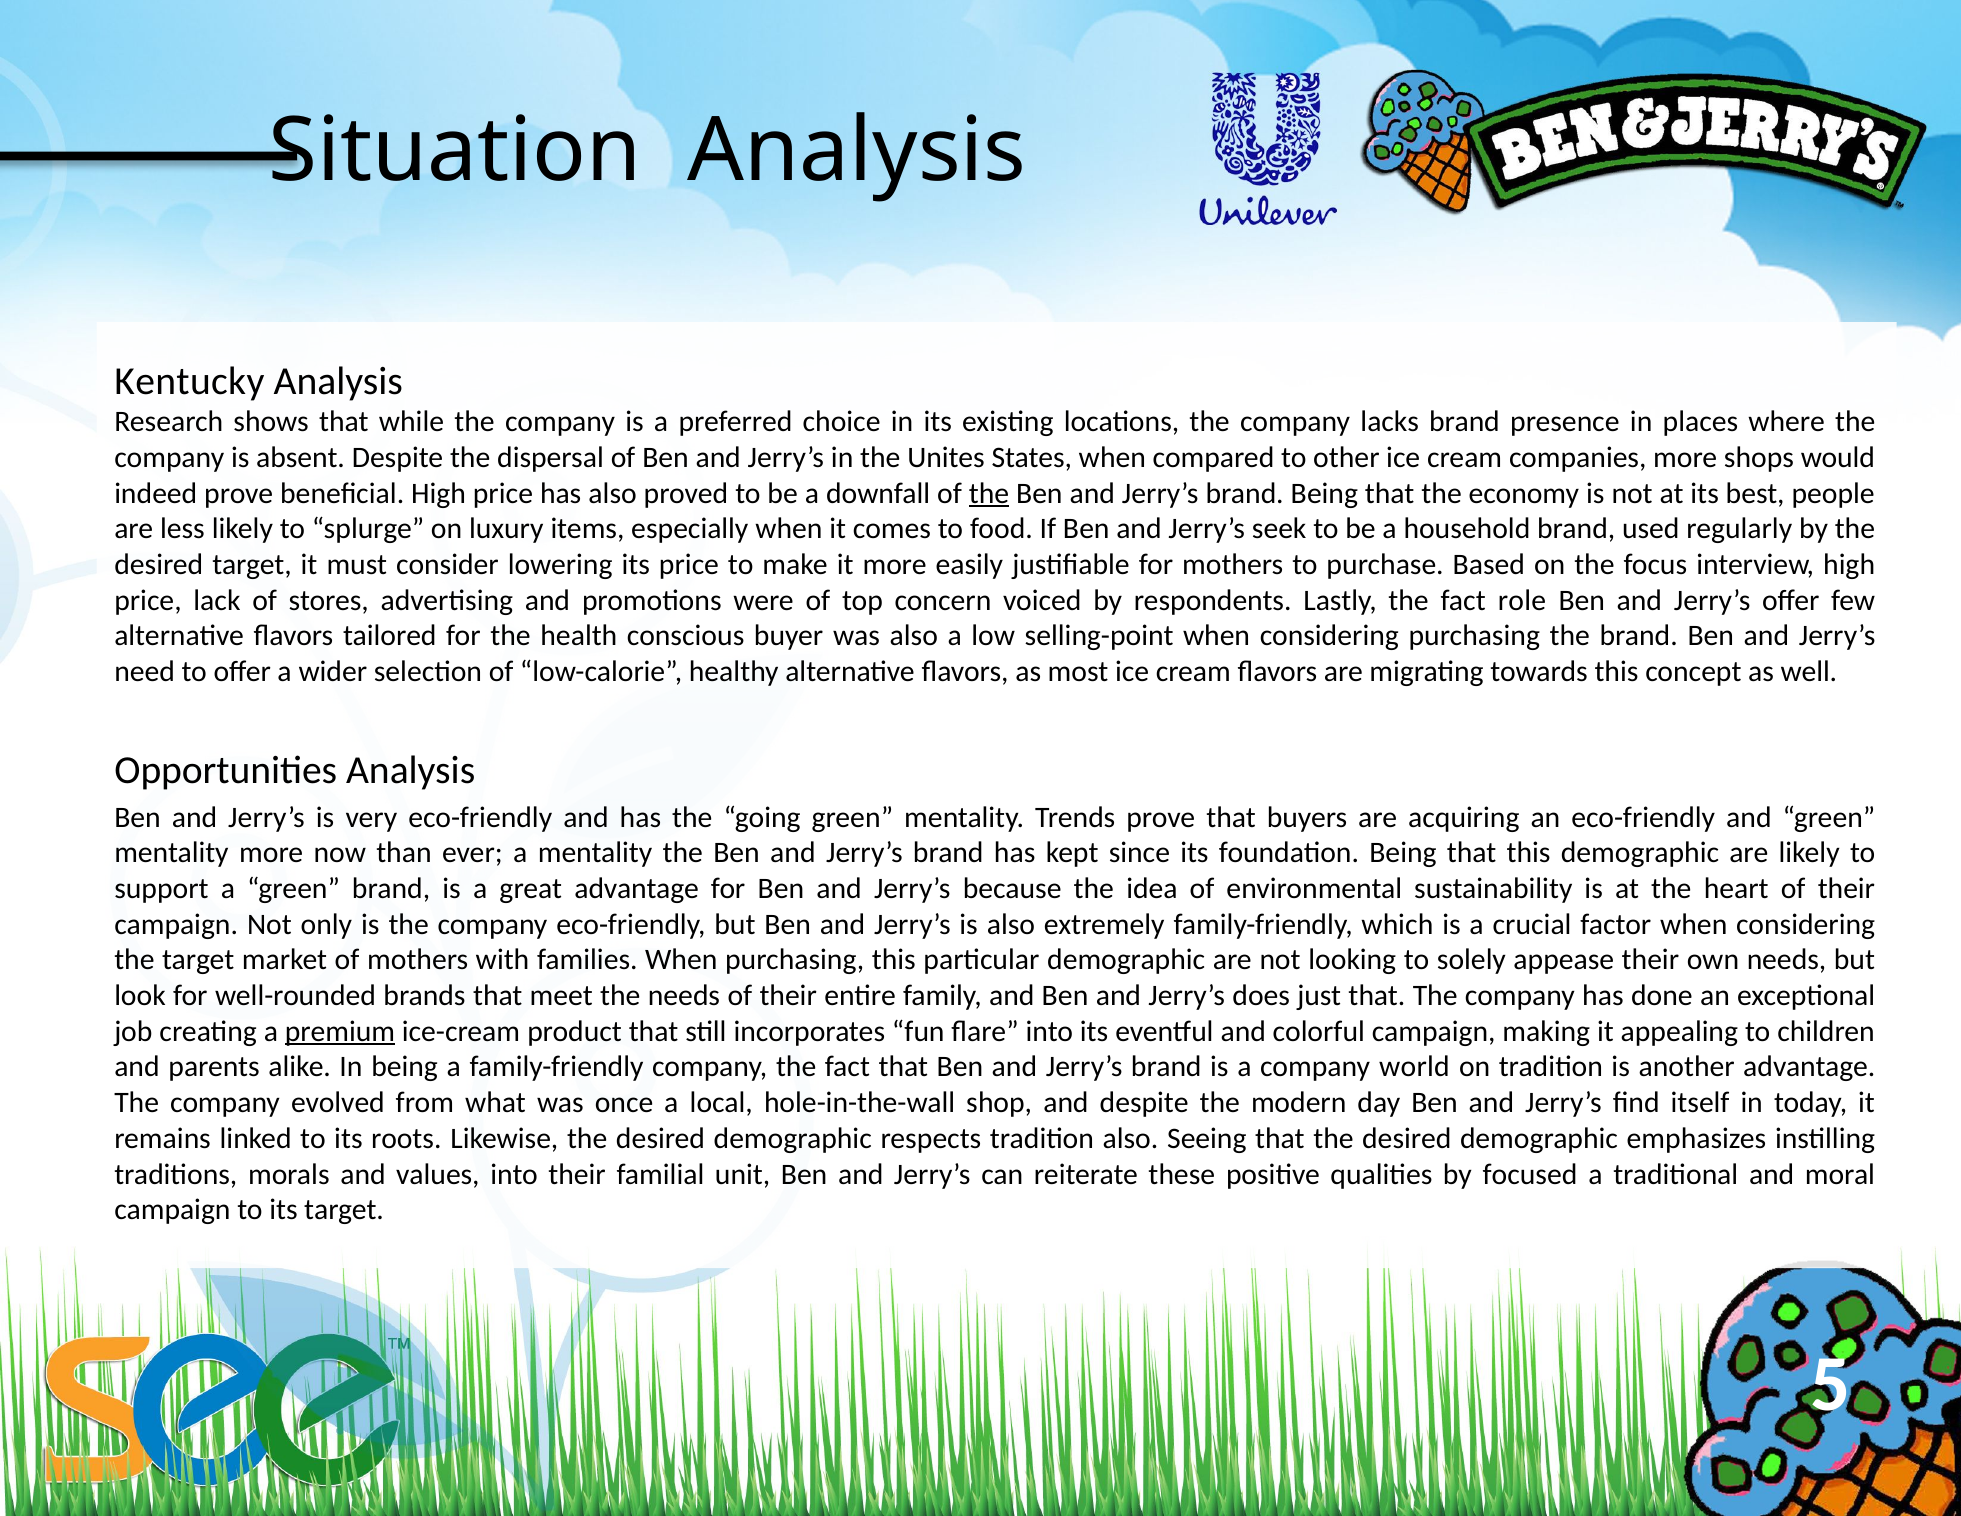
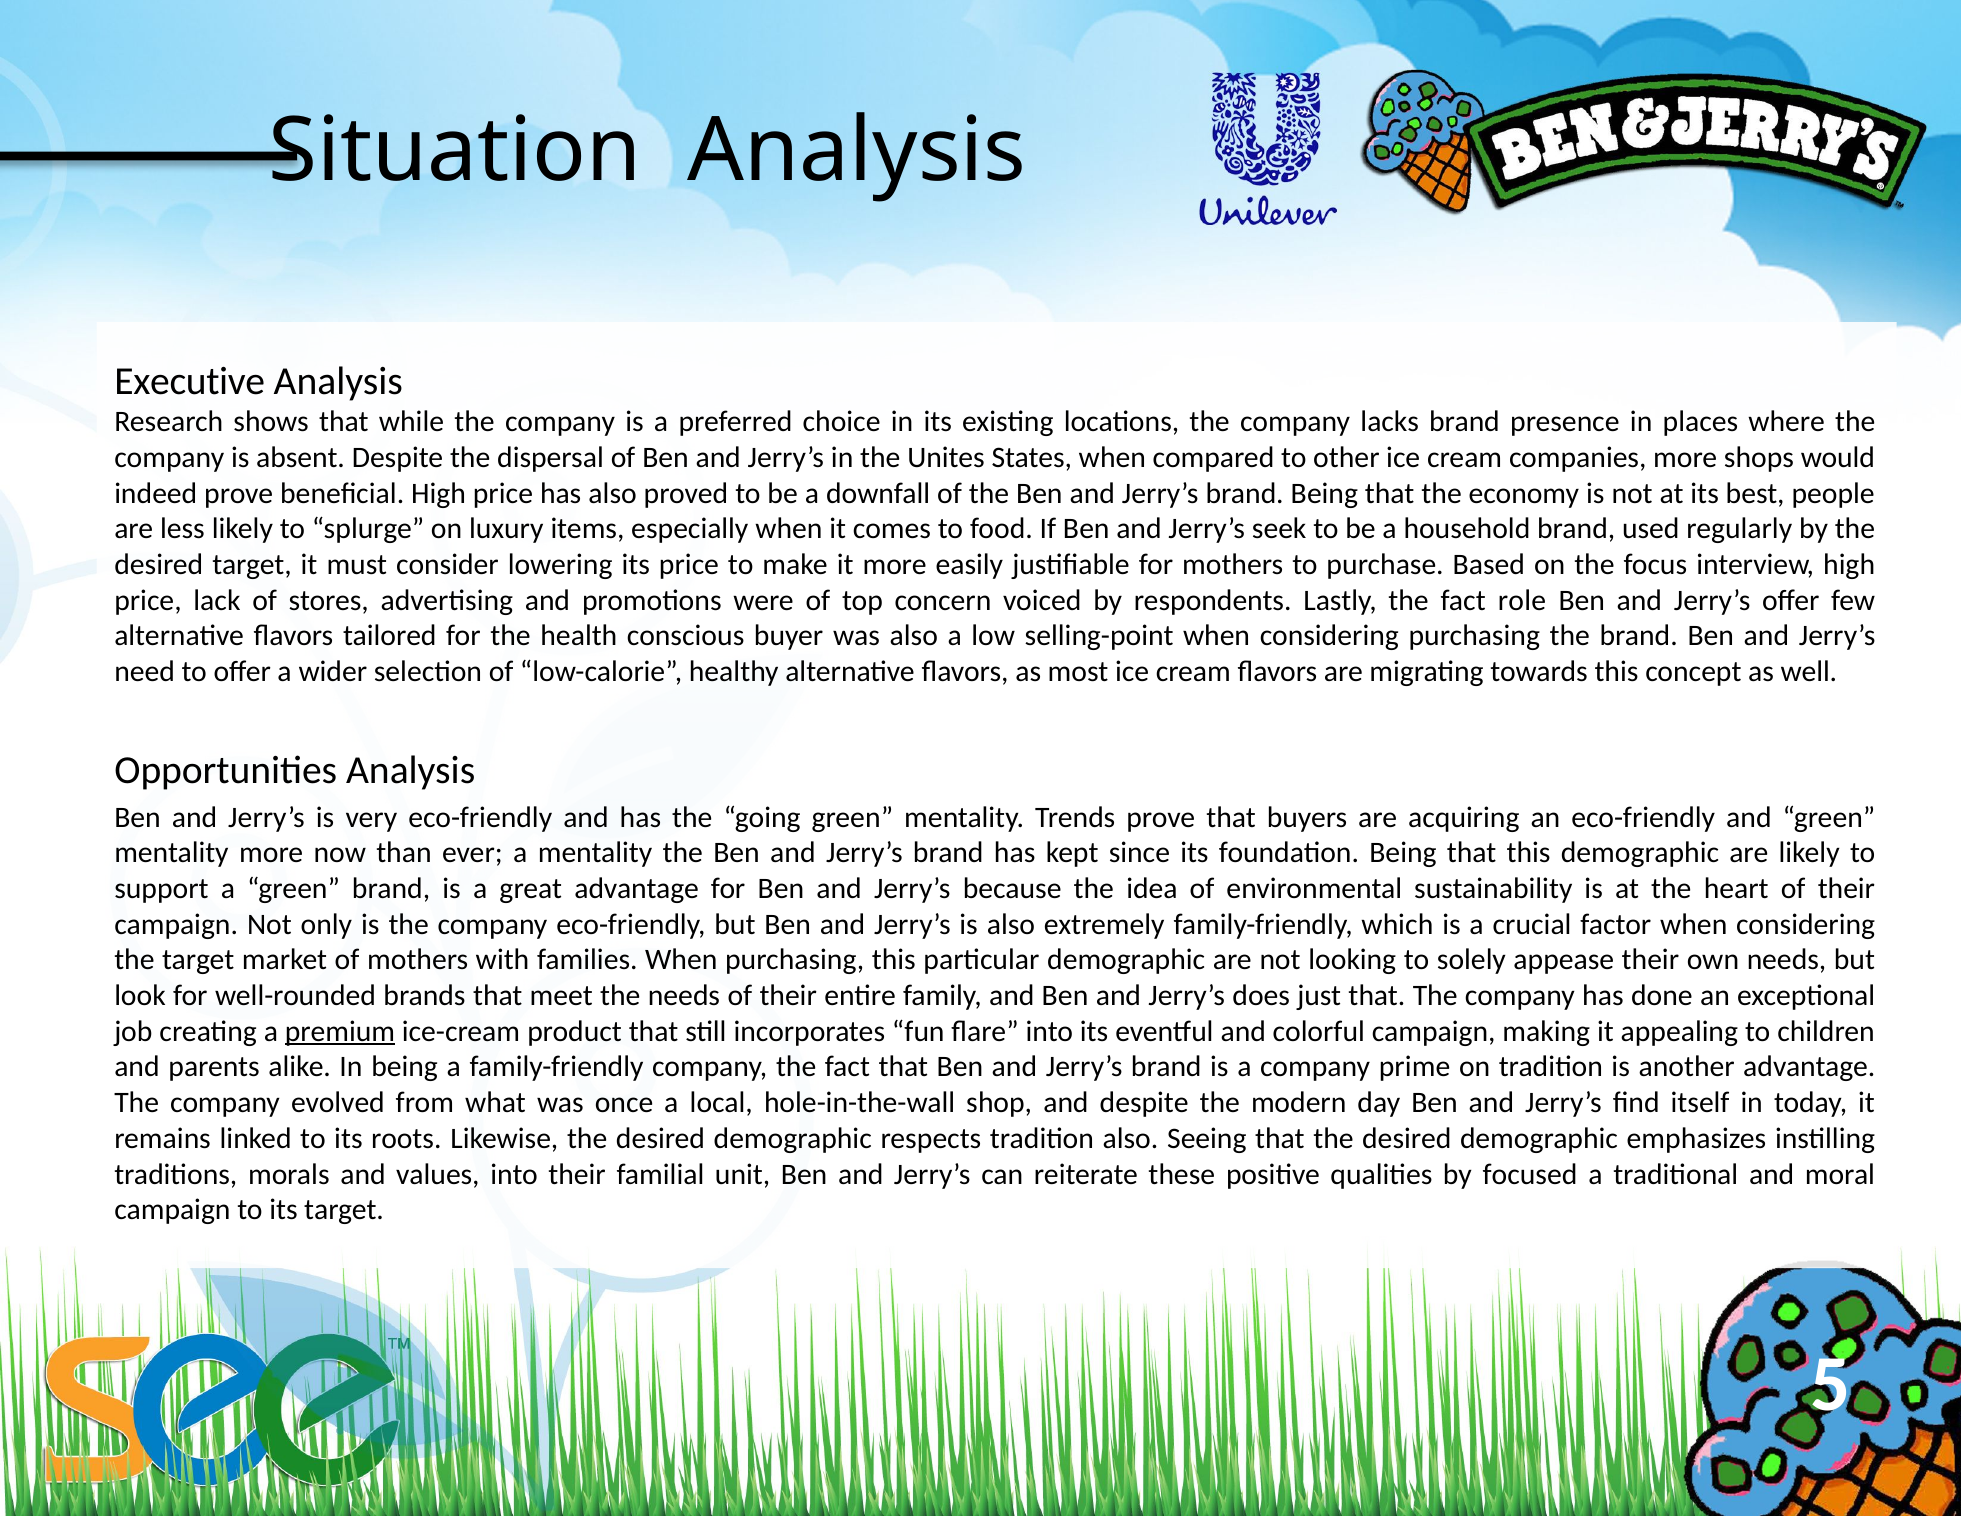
Kentucky: Kentucky -> Executive
the at (989, 493) underline: present -> none
world: world -> prime
